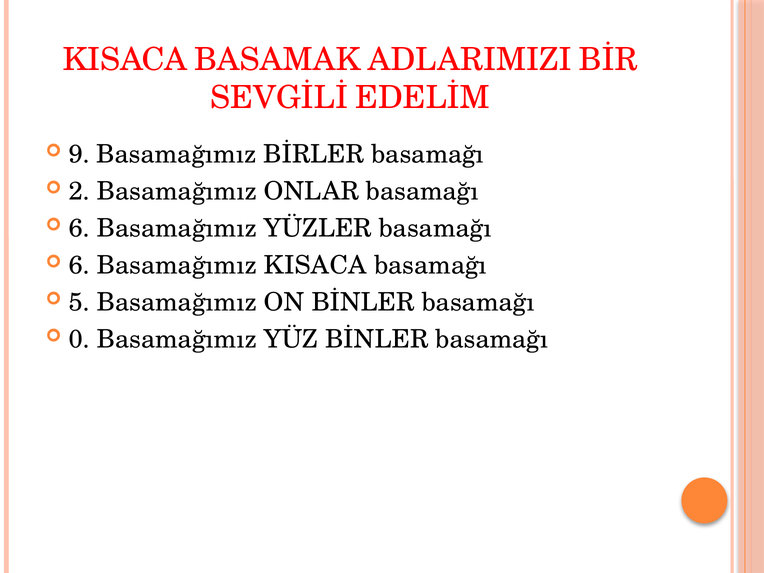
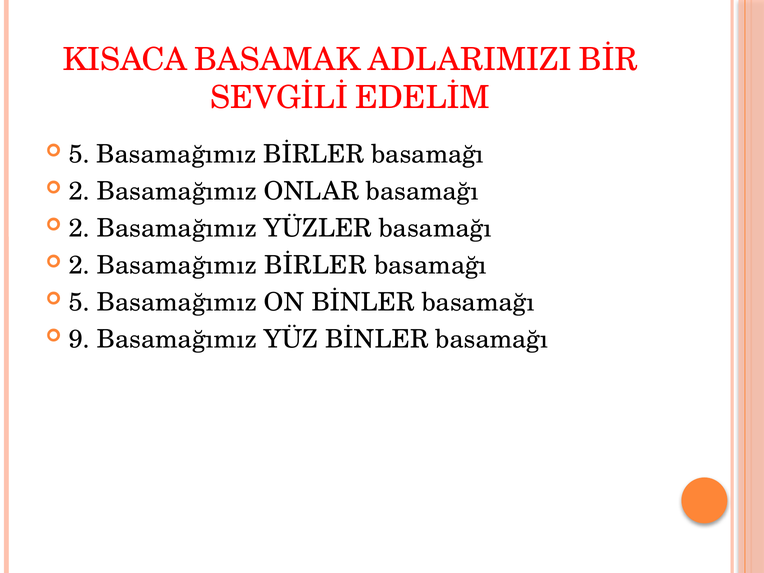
9 at (79, 155): 9 -> 5
6 at (79, 228): 6 -> 2
6 at (79, 265): 6 -> 2
KISACA at (315, 265): KISACA -> BİRLER
0: 0 -> 9
